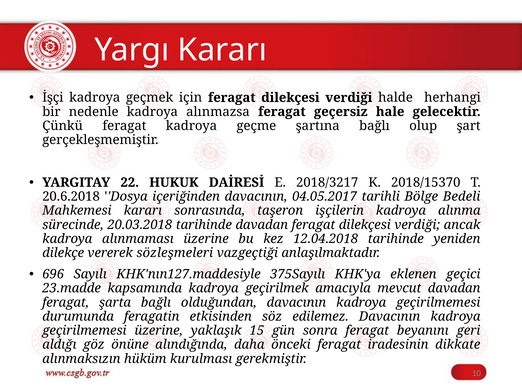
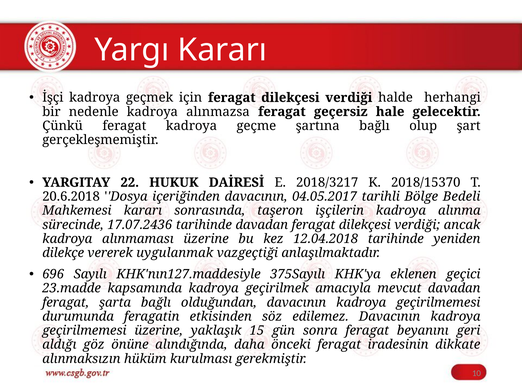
20.03.2018: 20.03.2018 -> 17.07.2436
sözleşmeleri: sözleşmeleri -> uygulanmak
